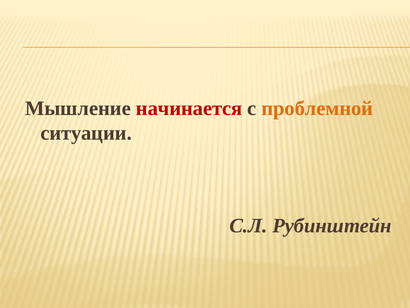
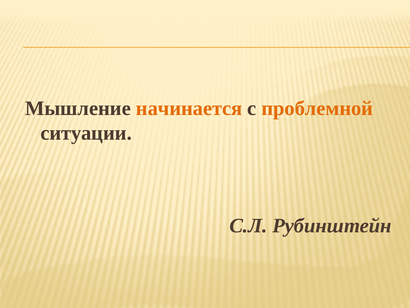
начинается colour: red -> orange
